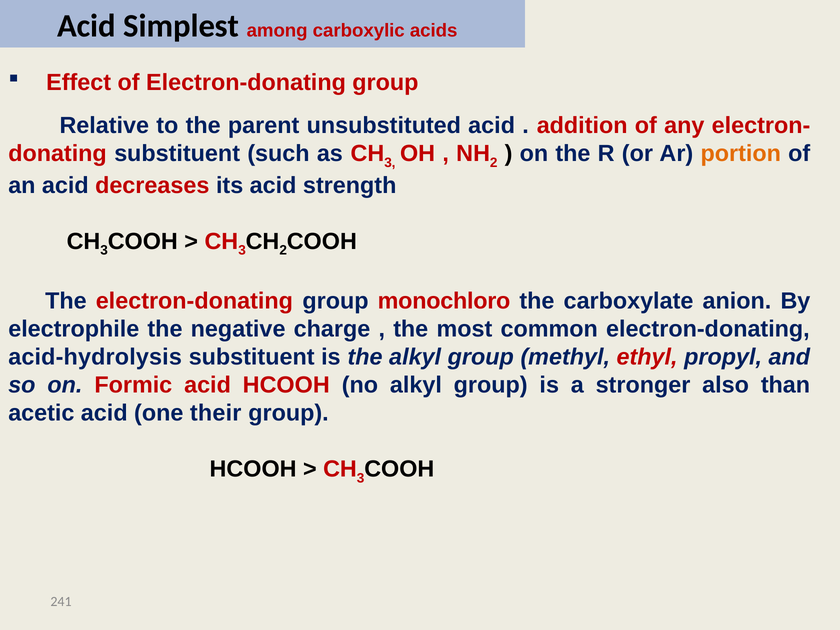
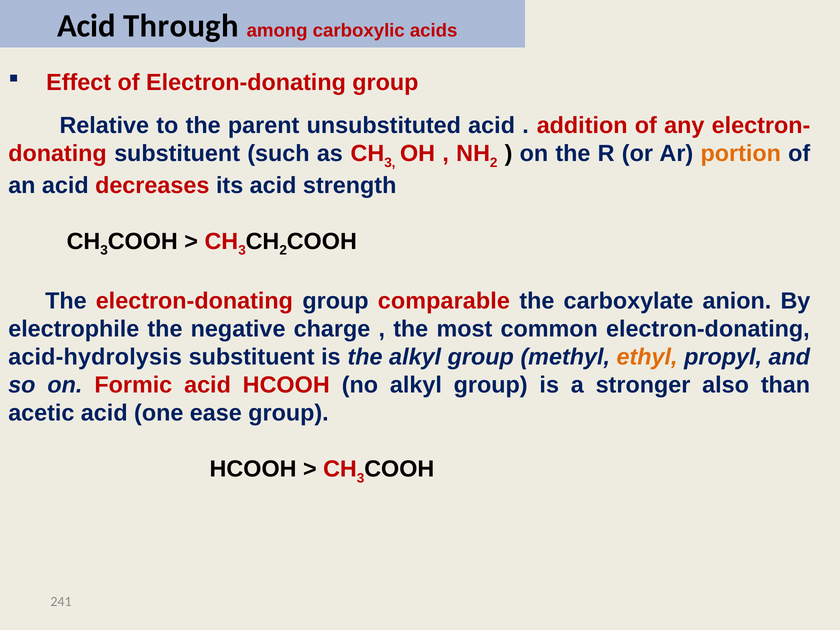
Simplest: Simplest -> Through
monochloro: monochloro -> comparable
ethyl colour: red -> orange
their: their -> ease
